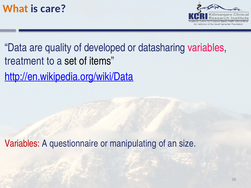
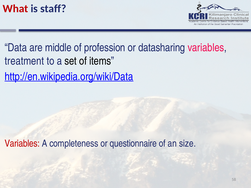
What colour: orange -> red
care: care -> staff
quality: quality -> middle
developed: developed -> profession
questionnaire: questionnaire -> completeness
manipulating: manipulating -> questionnaire
